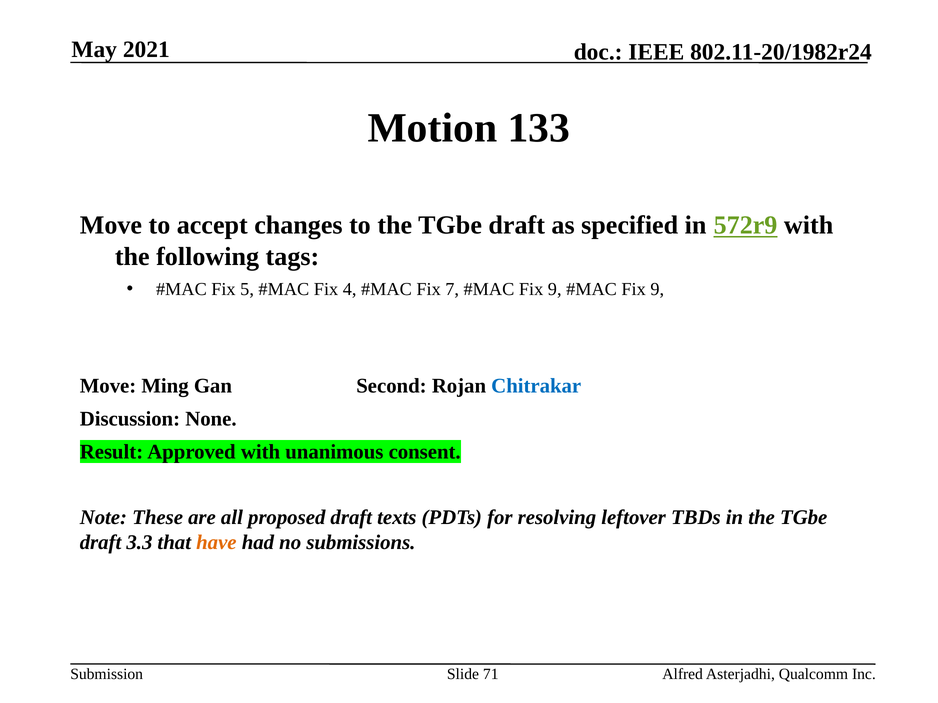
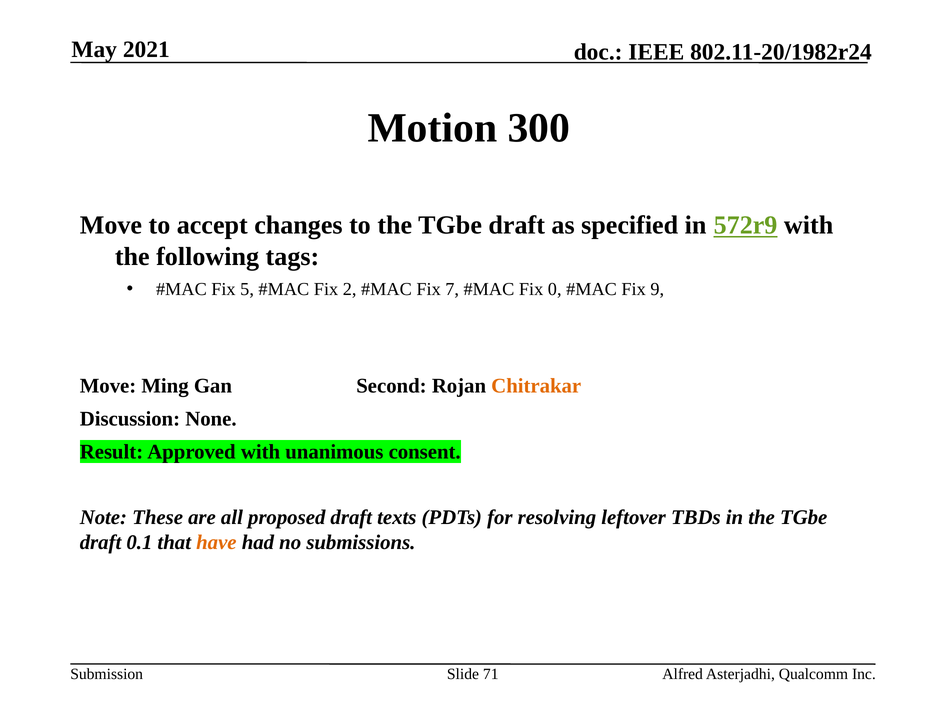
133: 133 -> 300
4: 4 -> 2
9 at (555, 289): 9 -> 0
Chitrakar colour: blue -> orange
3.3: 3.3 -> 0.1
